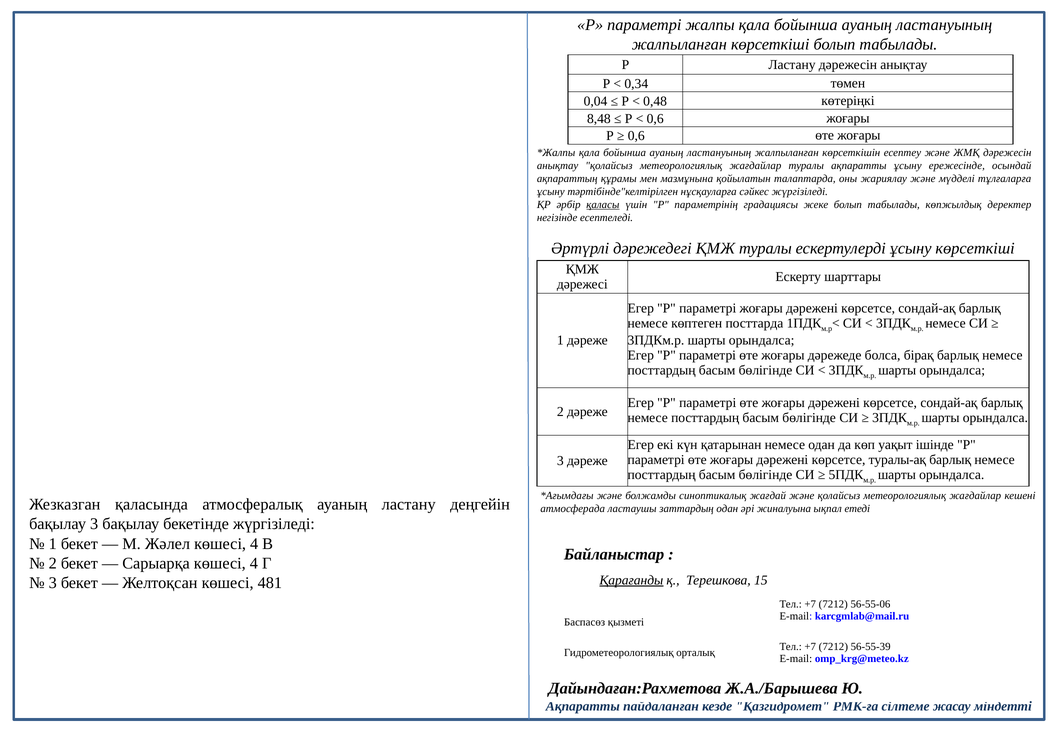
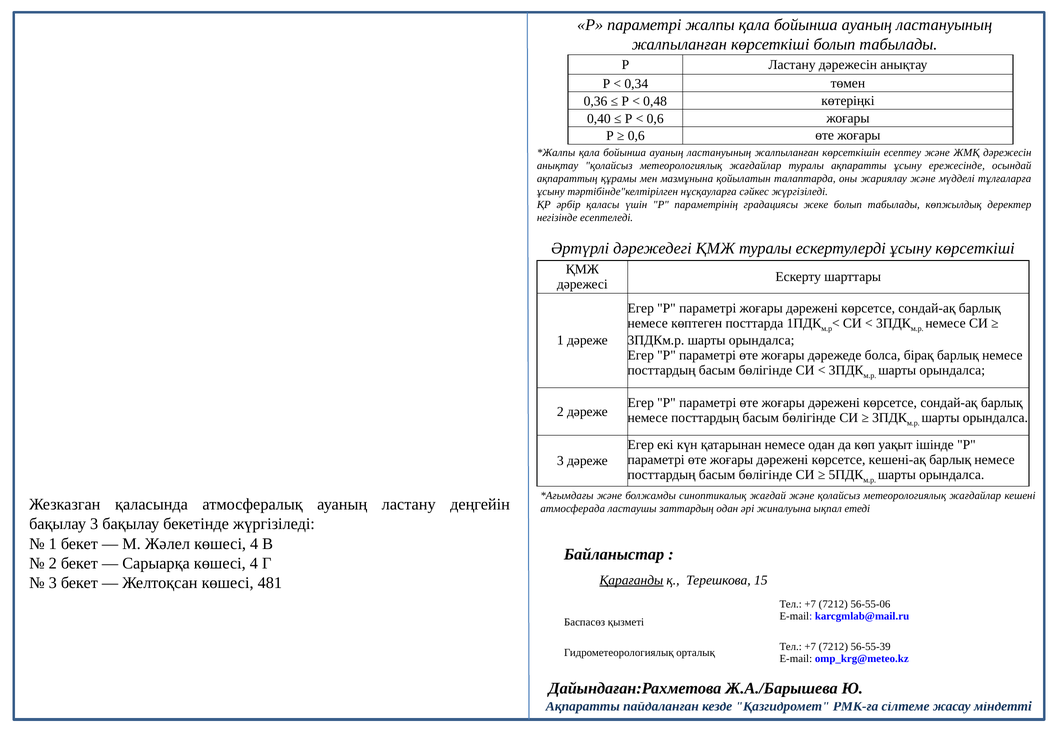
0,04: 0,04 -> 0,36
8,48: 8,48 -> 0,40
қаласы underline: present -> none
туралы-ақ: туралы-ақ -> кешені-ақ
